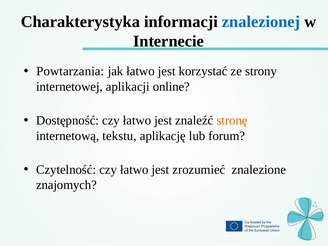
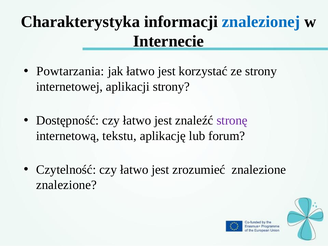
aplikacji online: online -> strony
stronę colour: orange -> purple
znajomych at (66, 185): znajomych -> znalezione
